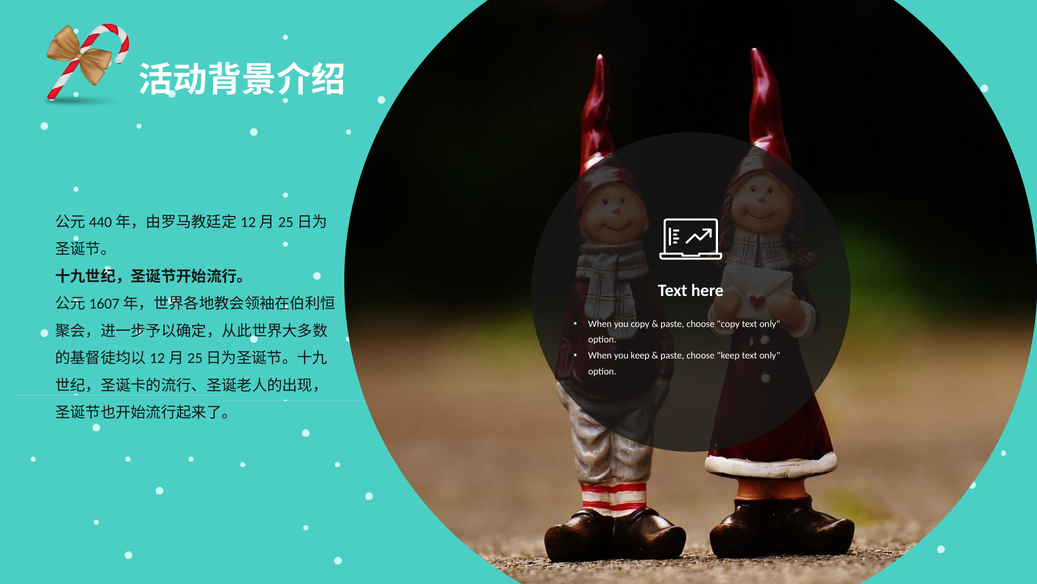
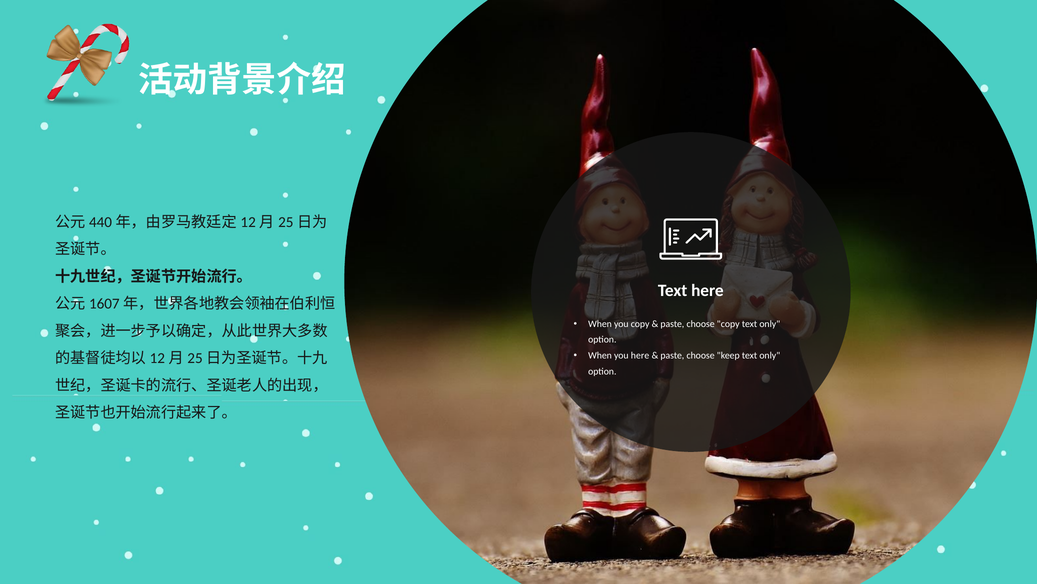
you keep: keep -> here
